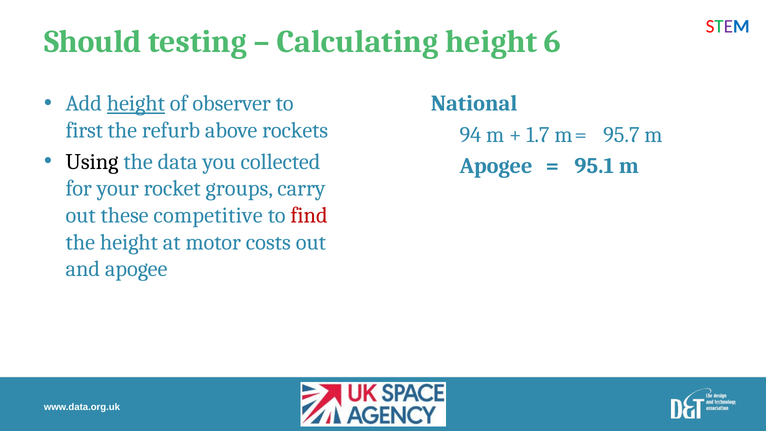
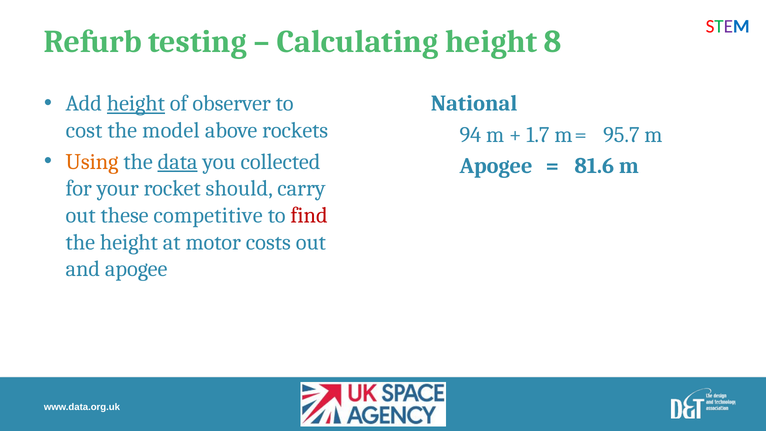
Should: Should -> Refurb
6: 6 -> 8
first: first -> cost
refurb: refurb -> model
Using colour: black -> orange
data underline: none -> present
95.1: 95.1 -> 81.6
groups: groups -> should
